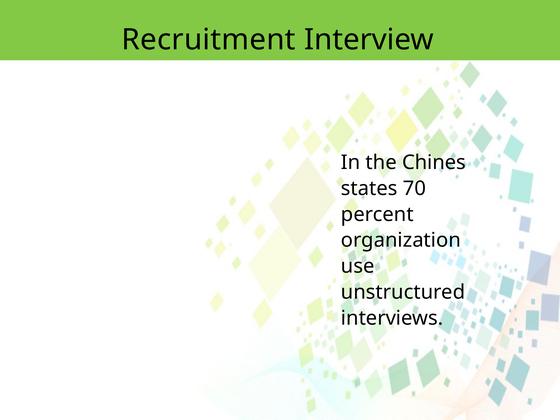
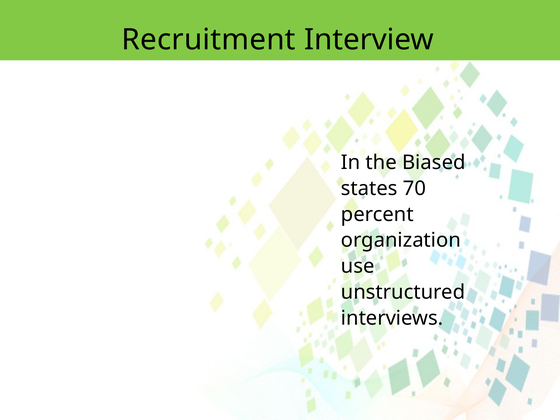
Chines: Chines -> Biased
